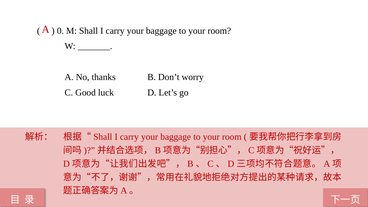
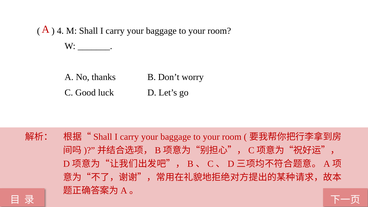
0: 0 -> 4
